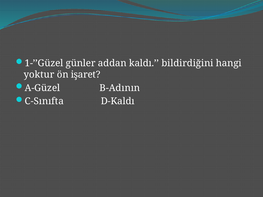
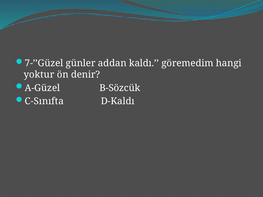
1-’’Güzel: 1-’’Güzel -> 7-’’Güzel
bildirdiğini: bildirdiğini -> göremedim
işaret: işaret -> denir
B-Adının: B-Adının -> B-Sözcük
